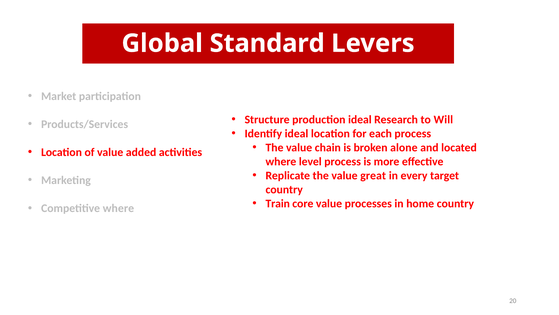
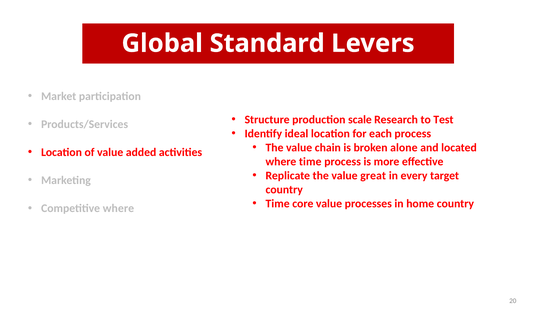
production ideal: ideal -> scale
Will: Will -> Test
where level: level -> time
Train at (278, 203): Train -> Time
